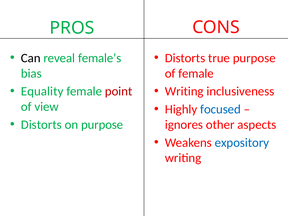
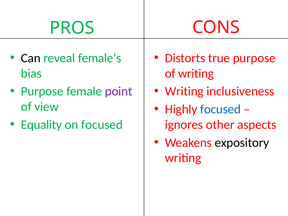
of female: female -> writing
Equality at (42, 91): Equality -> Purpose
point colour: red -> purple
Distorts at (41, 125): Distorts -> Equality
on purpose: purpose -> focused
expository colour: blue -> black
